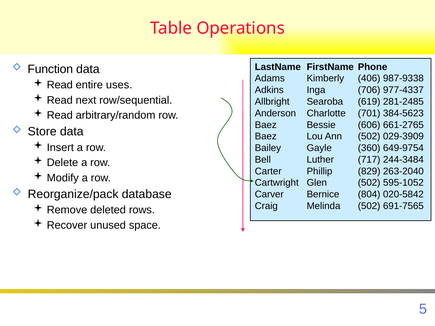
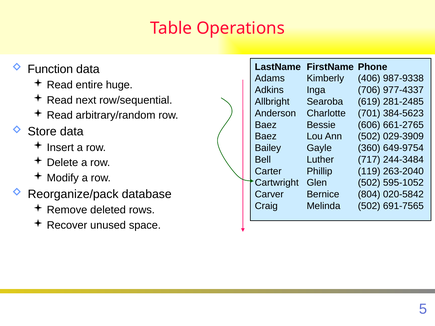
uses: uses -> huge
829: 829 -> 119
